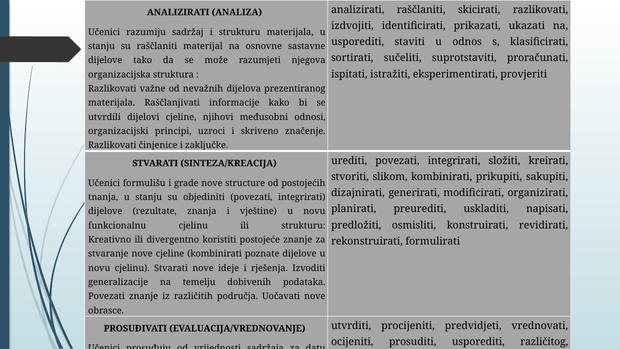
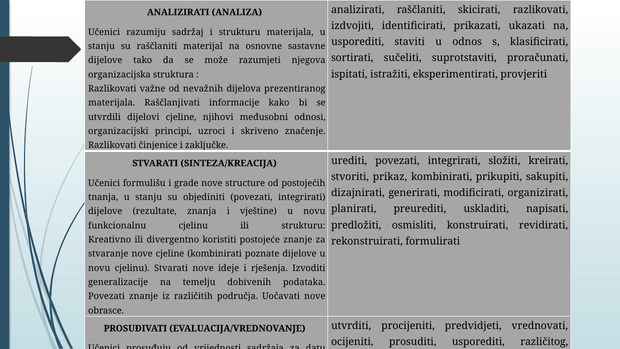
slikom: slikom -> prikaz
